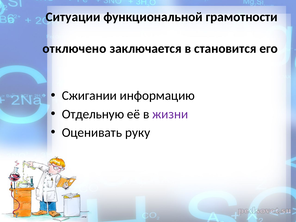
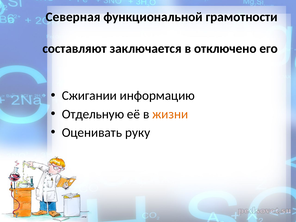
Ситуации: Ситуации -> Северная
отключено: отключено -> составляют
становится: становится -> отключено
жизни colour: purple -> orange
